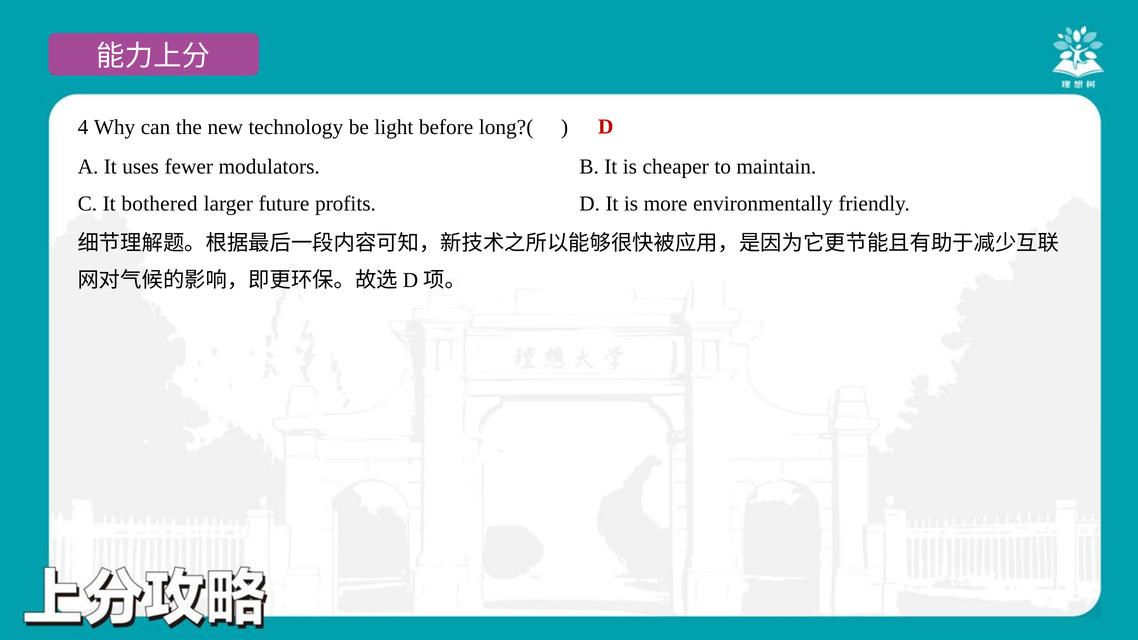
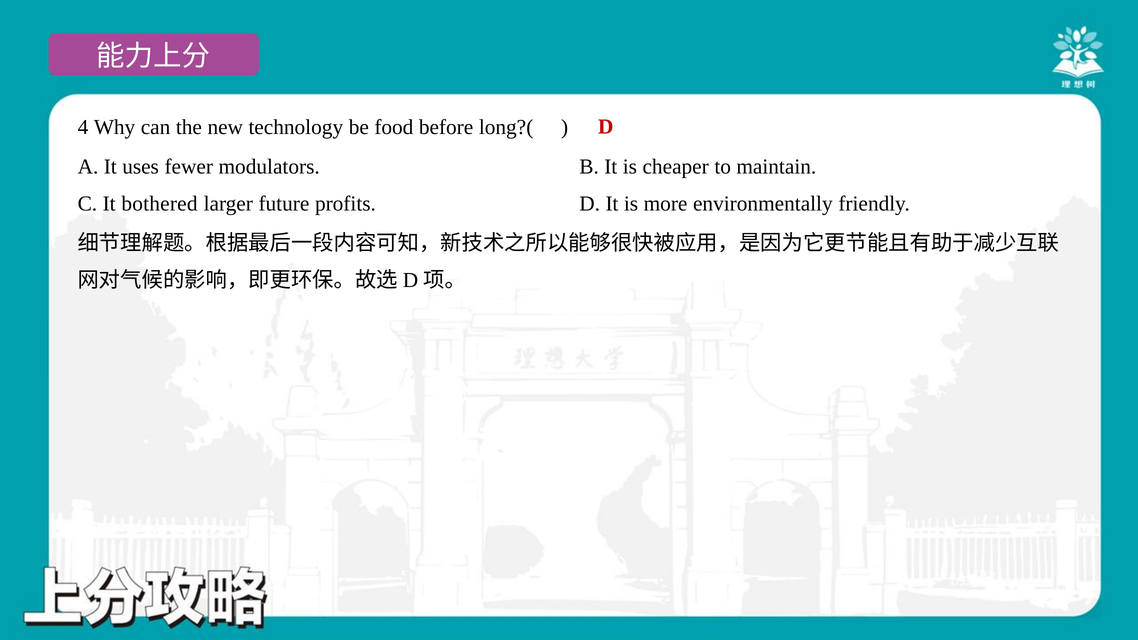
light: light -> food
